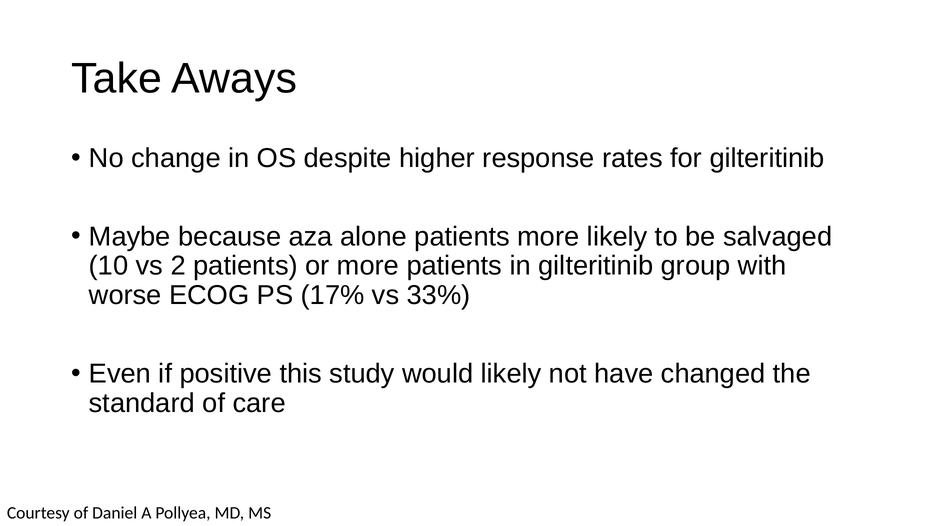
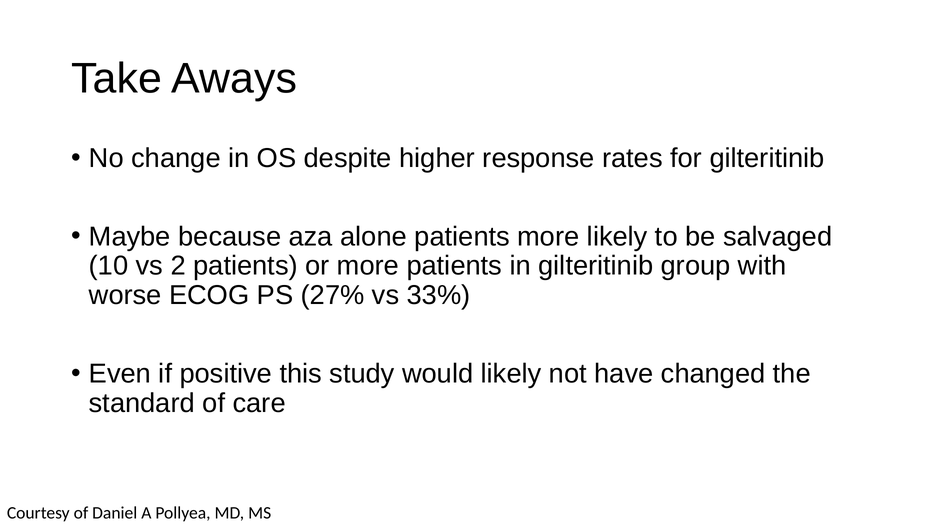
17%: 17% -> 27%
